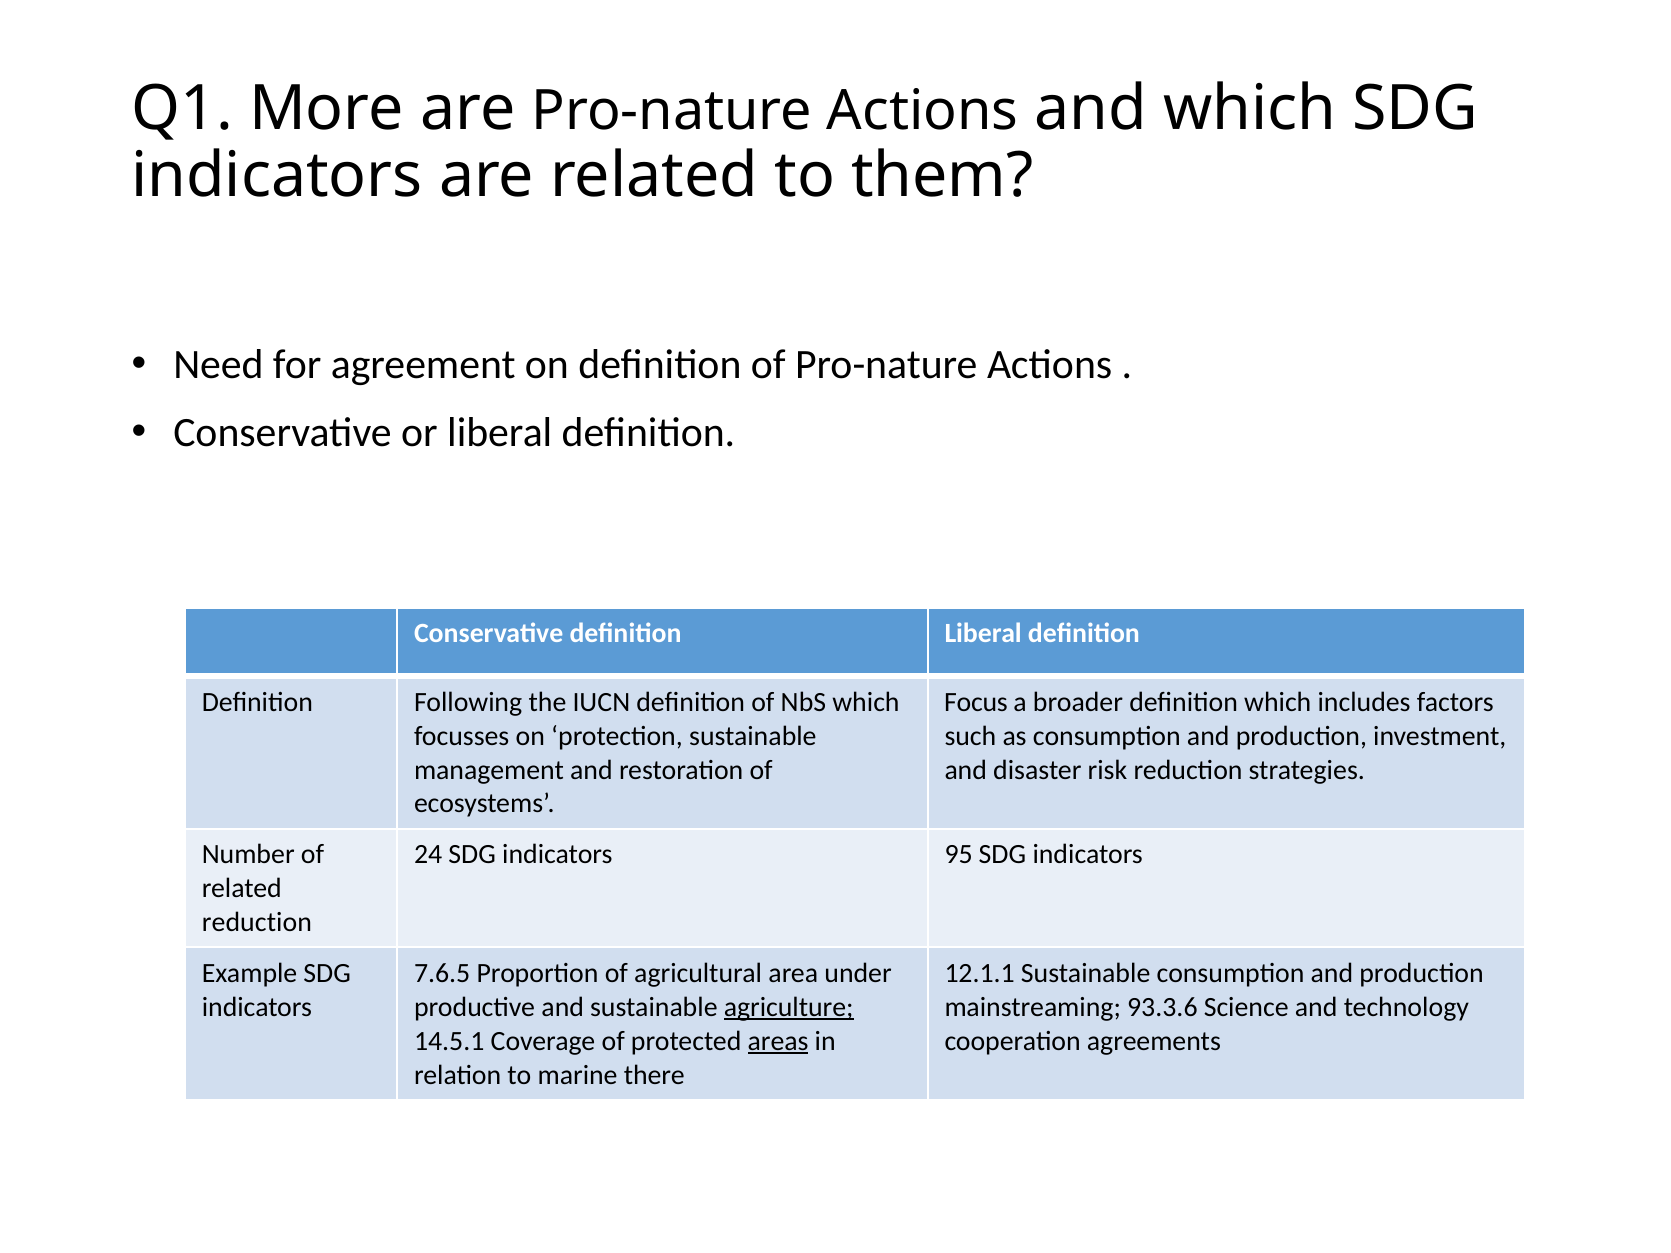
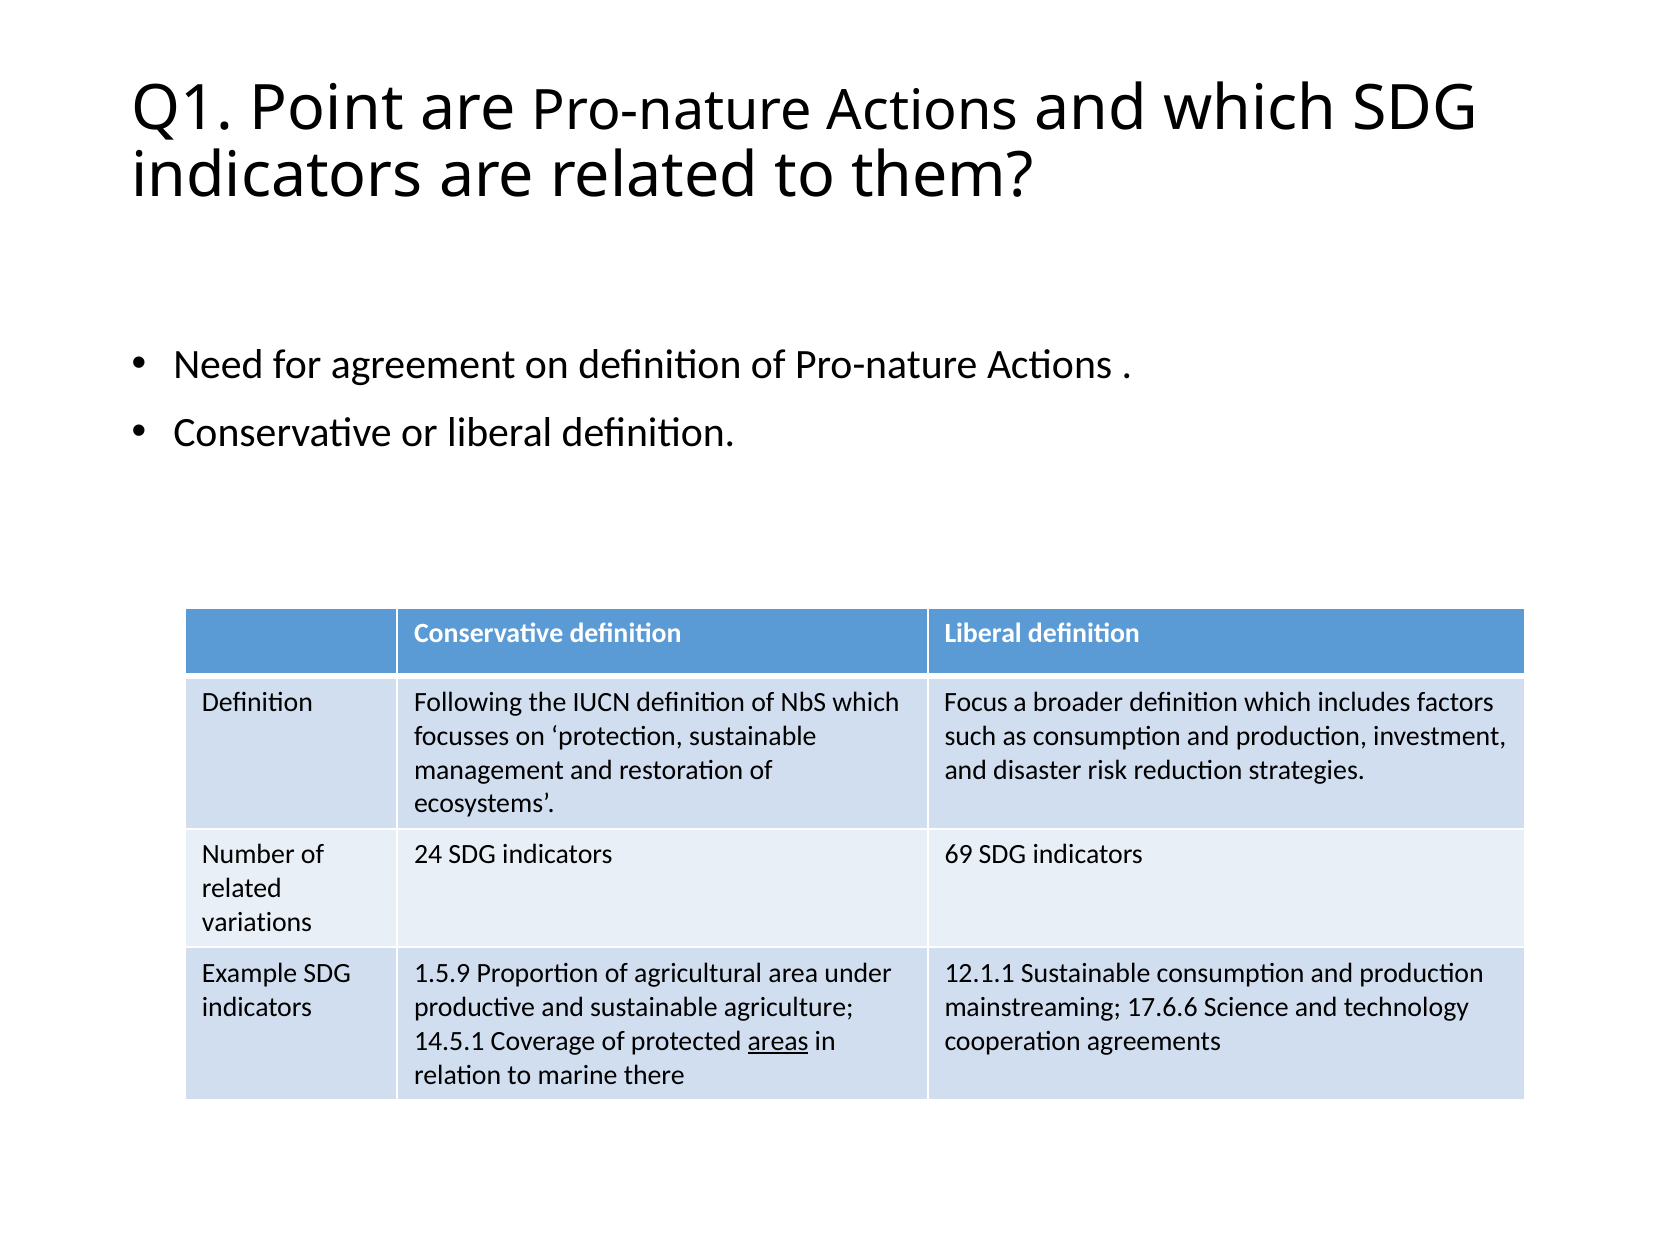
More: More -> Point
95: 95 -> 69
reduction at (257, 923): reduction -> variations
7.6.5: 7.6.5 -> 1.5.9
agriculture underline: present -> none
93.3.6: 93.3.6 -> 17.6.6
